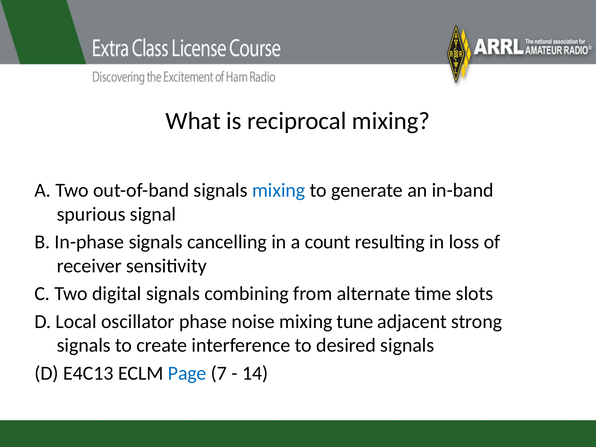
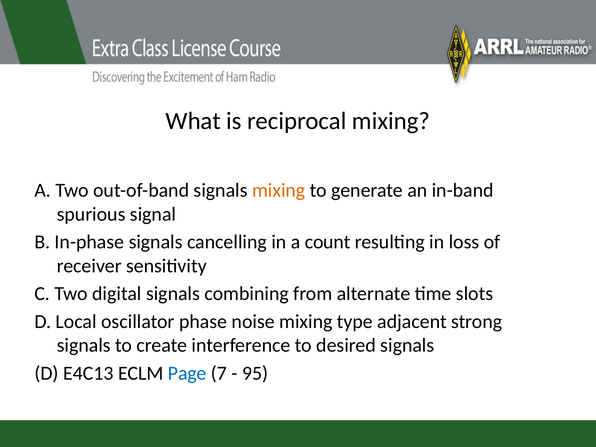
mixing at (279, 190) colour: blue -> orange
tune: tune -> type
14: 14 -> 95
